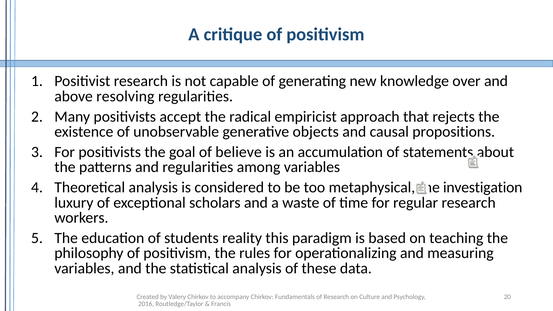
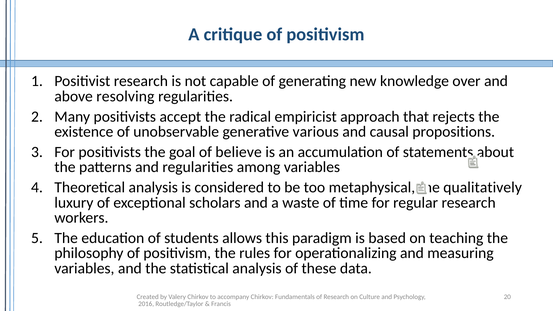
objects: objects -> various
investigation: investigation -> qualitatively
reality: reality -> allows
